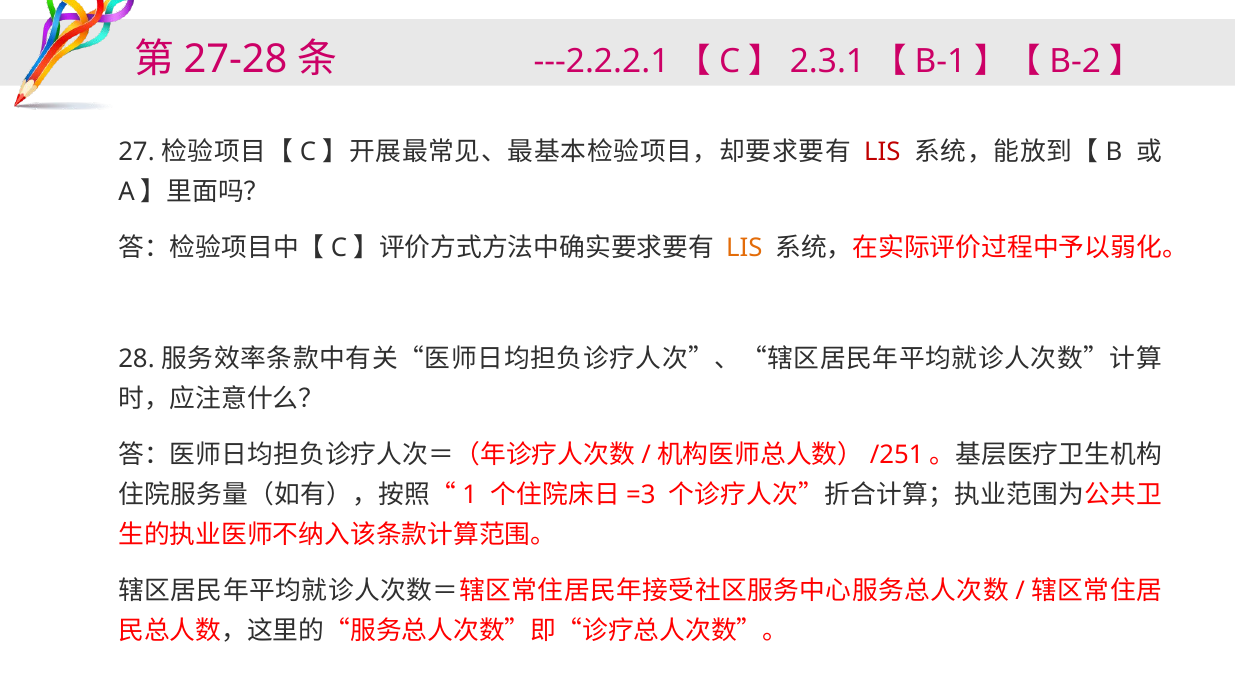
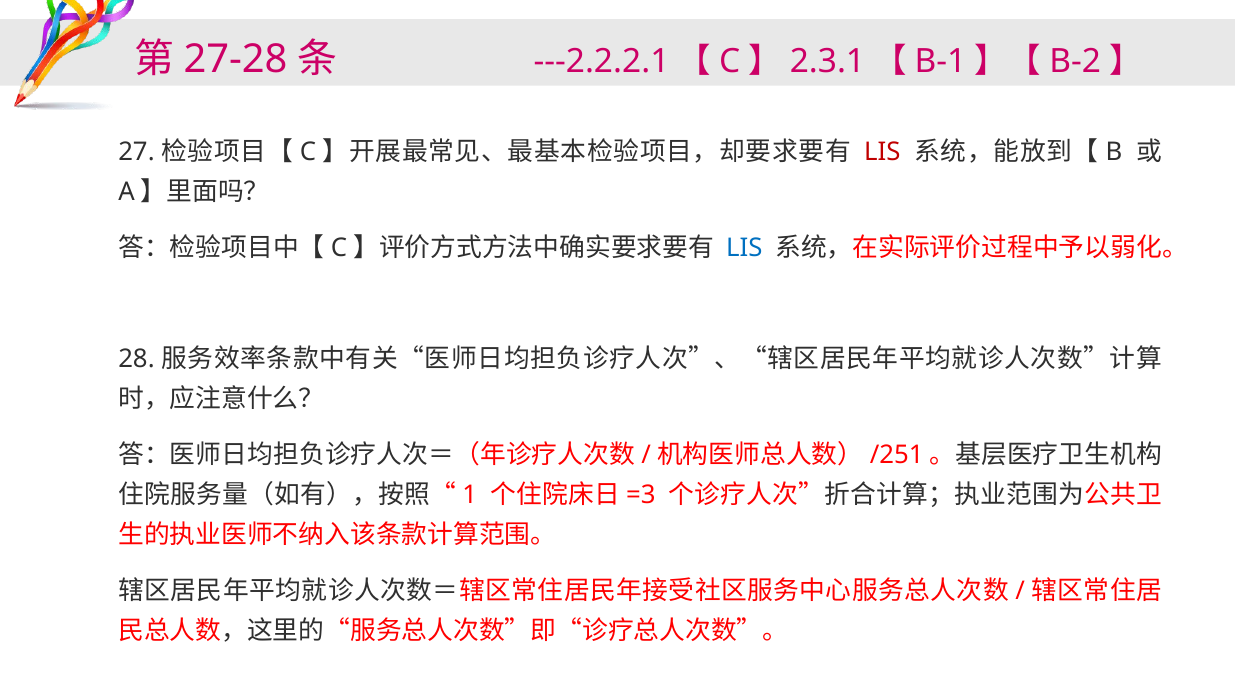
LIS at (744, 248) colour: orange -> blue
